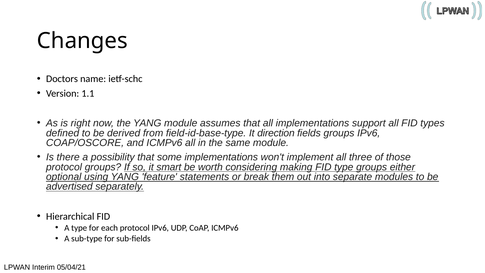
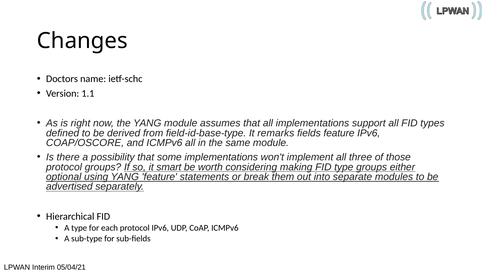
direction: direction -> remarks
fields groups: groups -> feature
